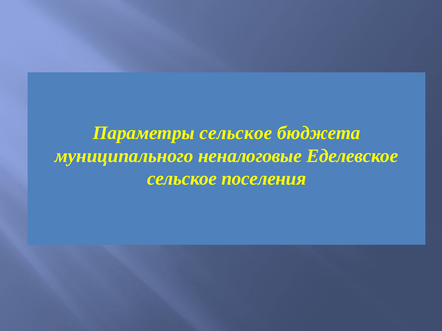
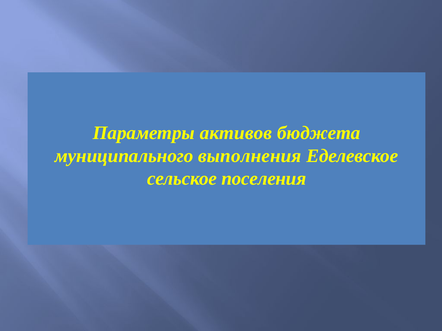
Параметры сельское: сельское -> активов
неналоговые: неналоговые -> выполнения
